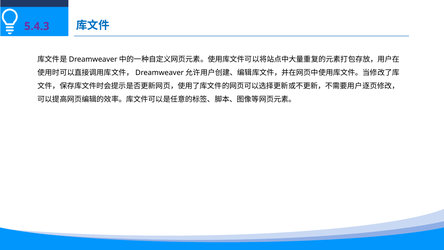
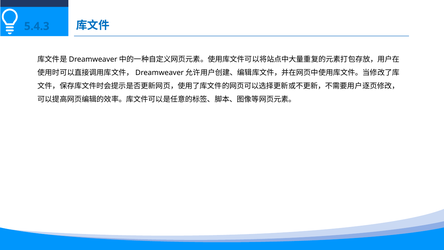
5.4.3 colour: purple -> blue
